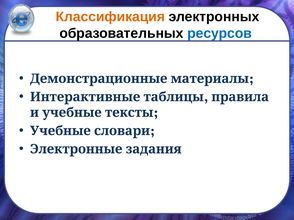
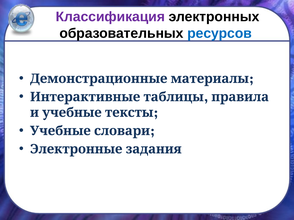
Классификация colour: orange -> purple
